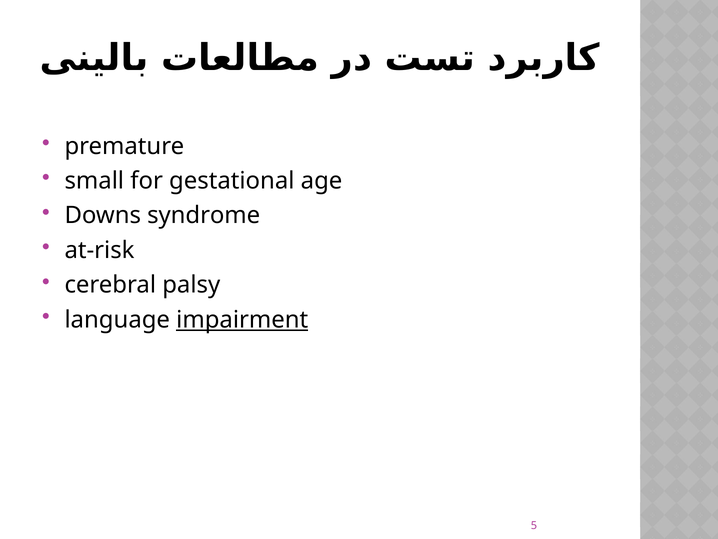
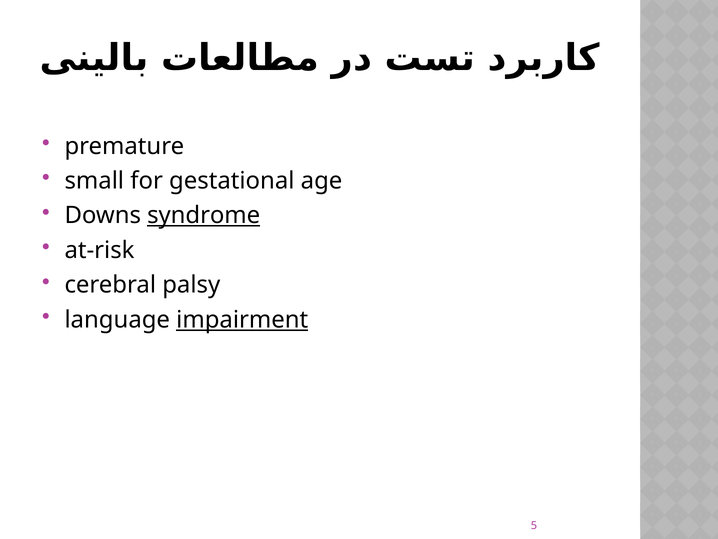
syndrome underline: none -> present
